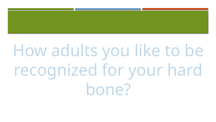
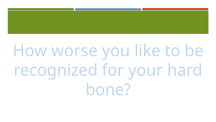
adults: adults -> worse
